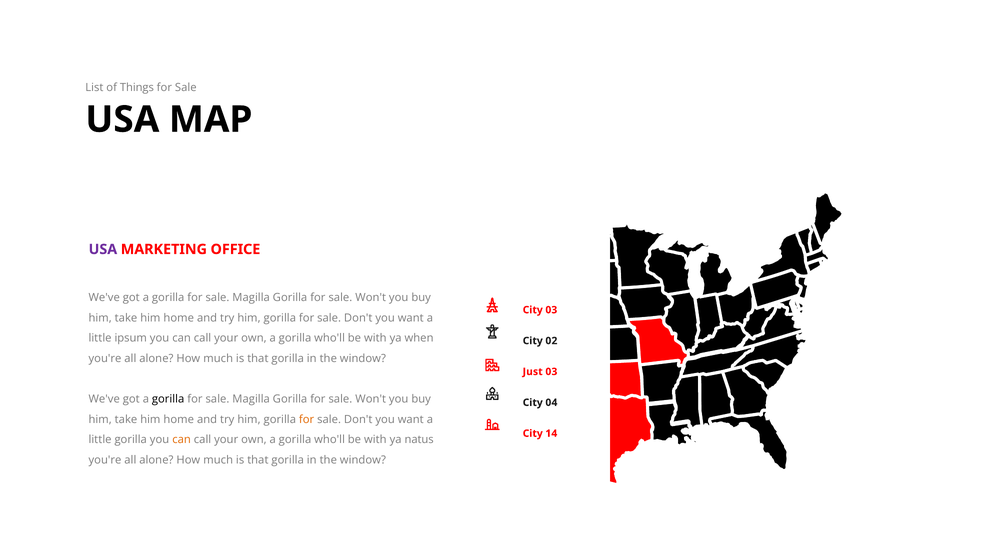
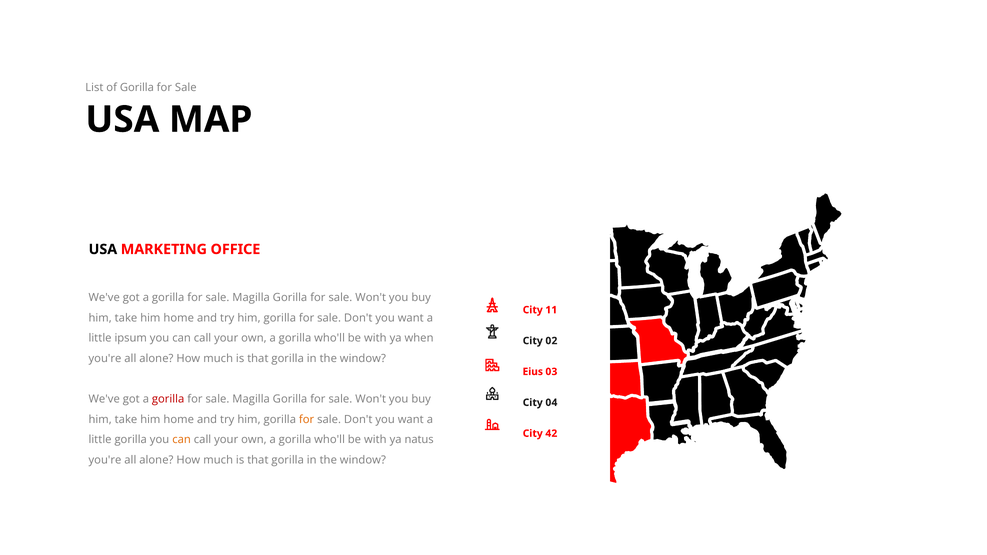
of Things: Things -> Gorilla
USA at (103, 249) colour: purple -> black
City 03: 03 -> 11
Just: Just -> Eius
gorilla at (168, 399) colour: black -> red
14: 14 -> 42
